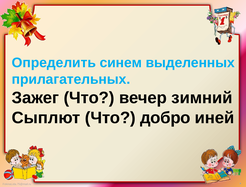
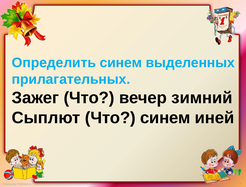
Что добро: добро -> синем
